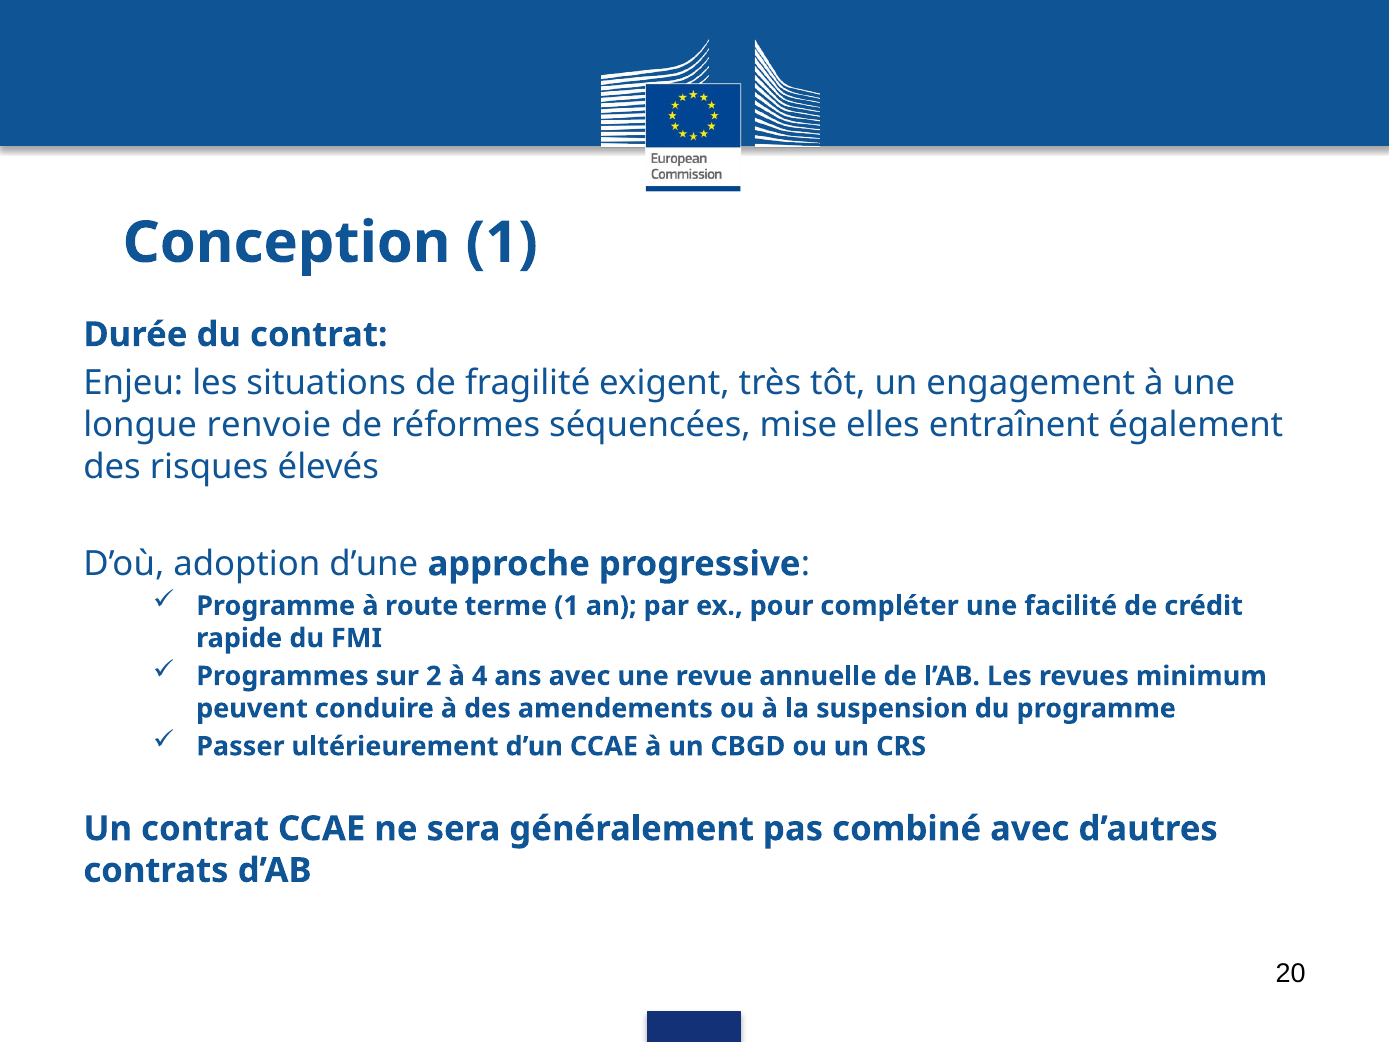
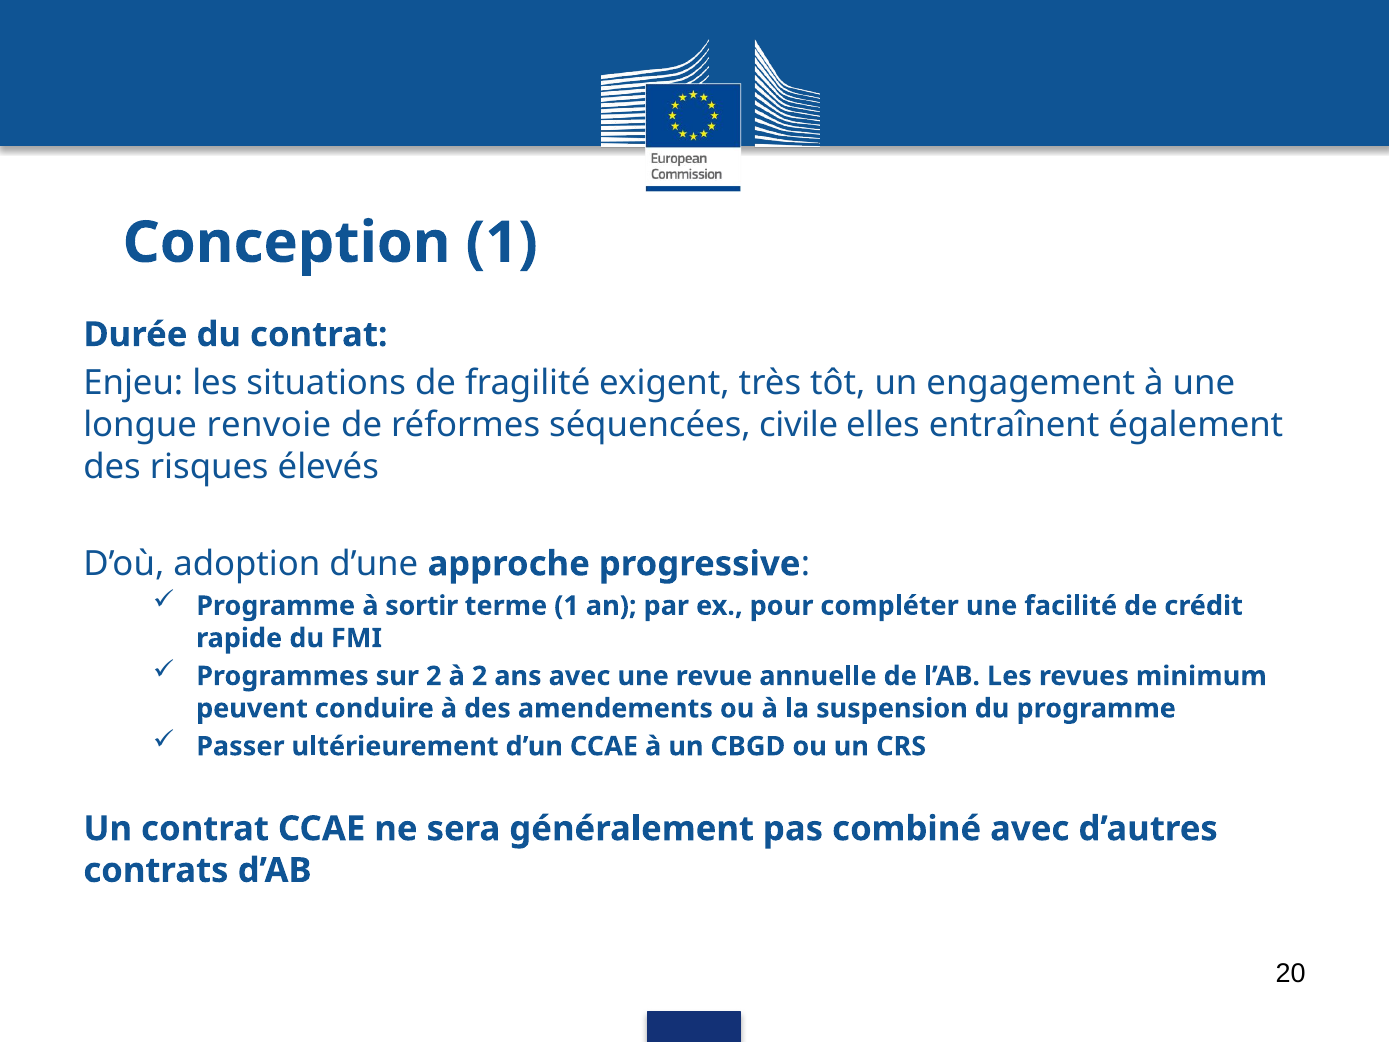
mise: mise -> civile
route: route -> sortir
à 4: 4 -> 2
